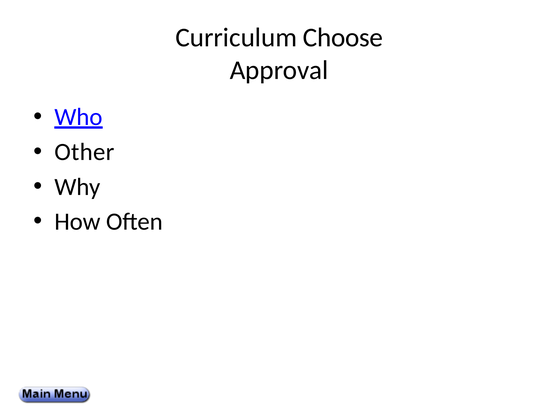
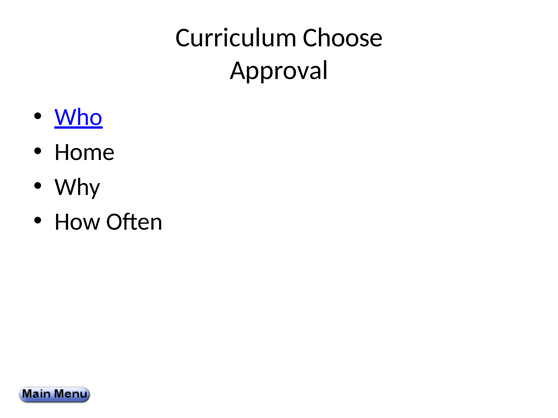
Other: Other -> Home
